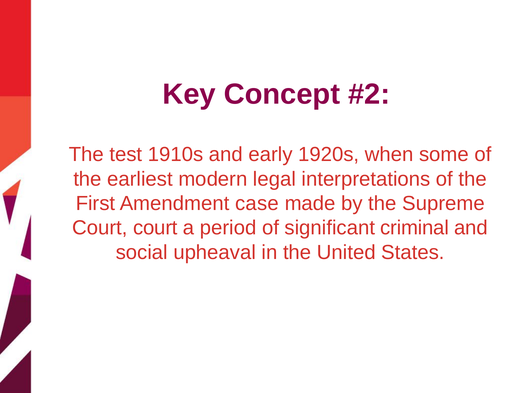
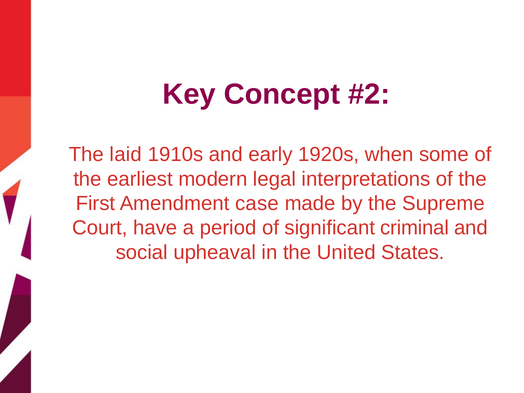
test: test -> laid
Court court: court -> have
